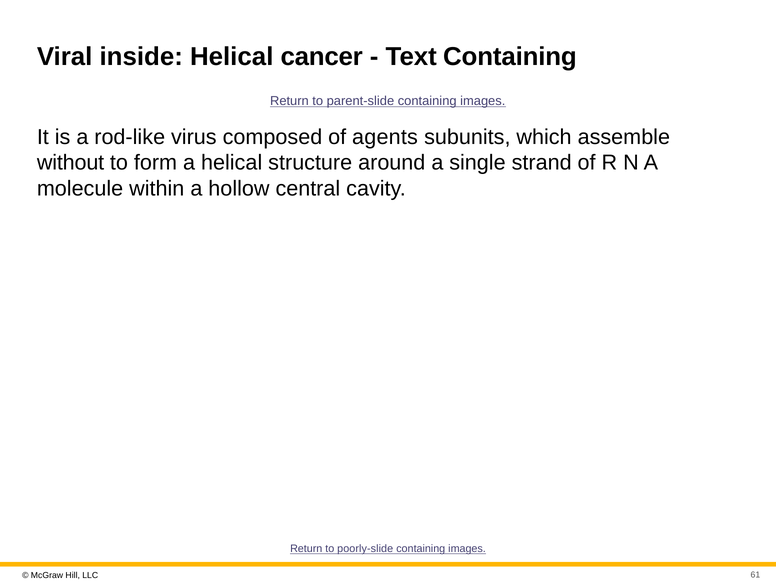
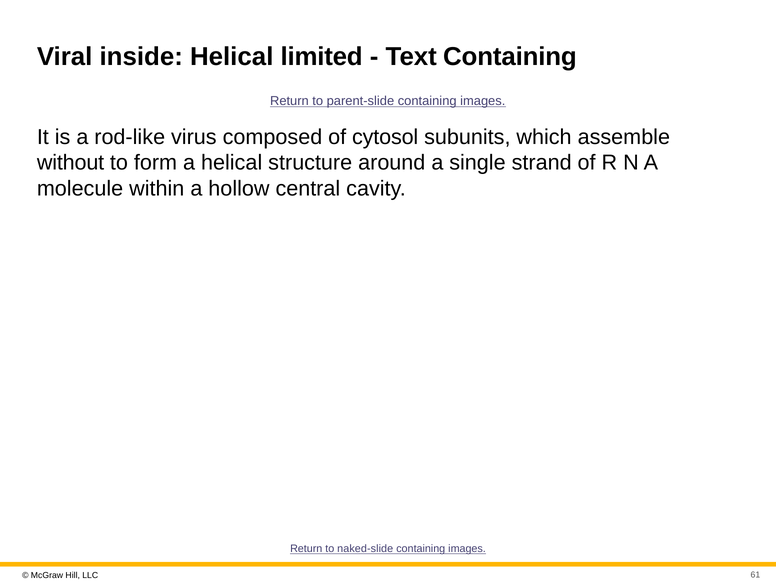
cancer: cancer -> limited
agents: agents -> cytosol
poorly-slide: poorly-slide -> naked-slide
